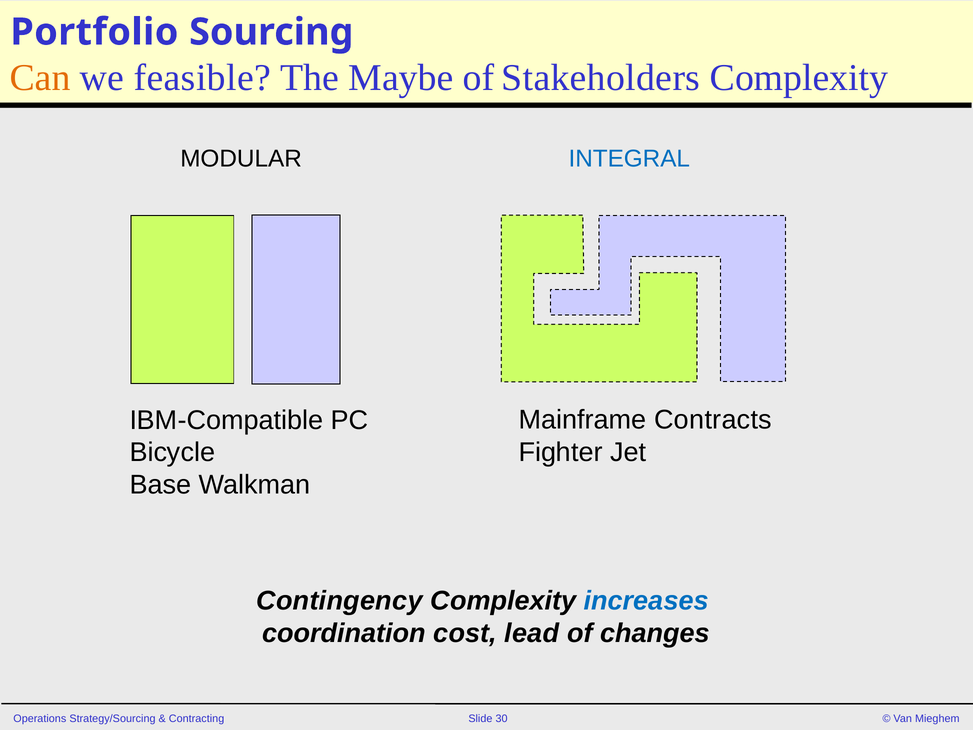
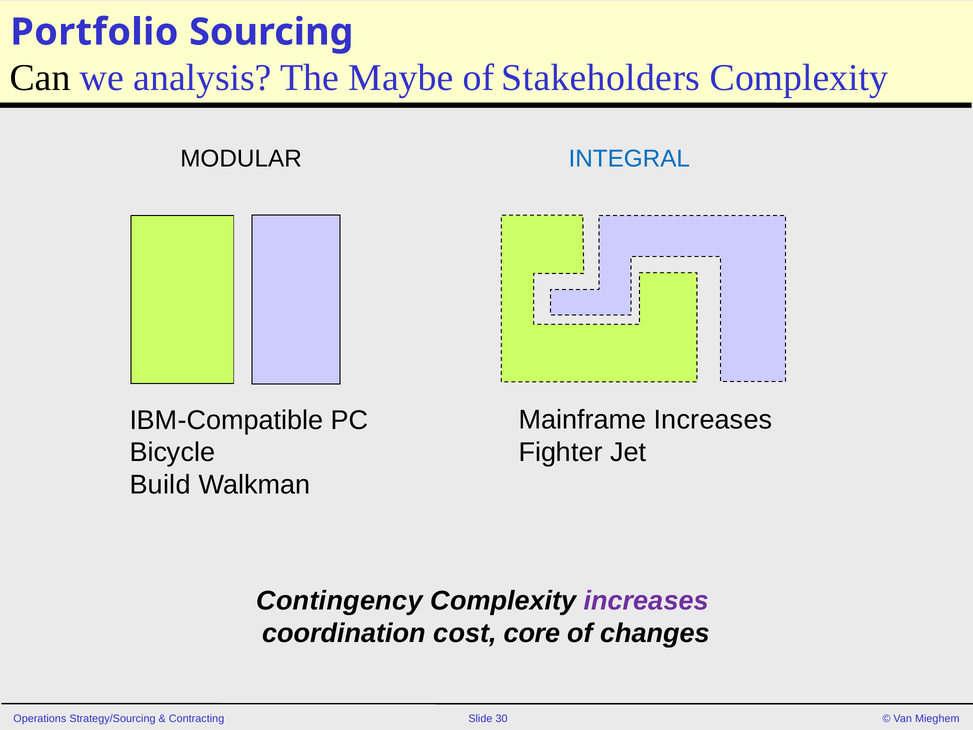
Can colour: orange -> black
feasible: feasible -> analysis
Mainframe Contracts: Contracts -> Increases
Base: Base -> Build
increases at (646, 601) colour: blue -> purple
lead: lead -> core
